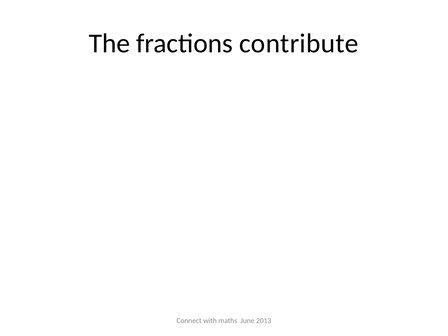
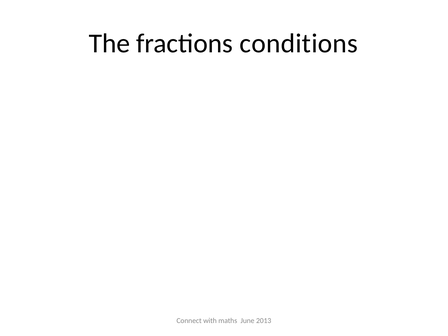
contribute: contribute -> conditions
